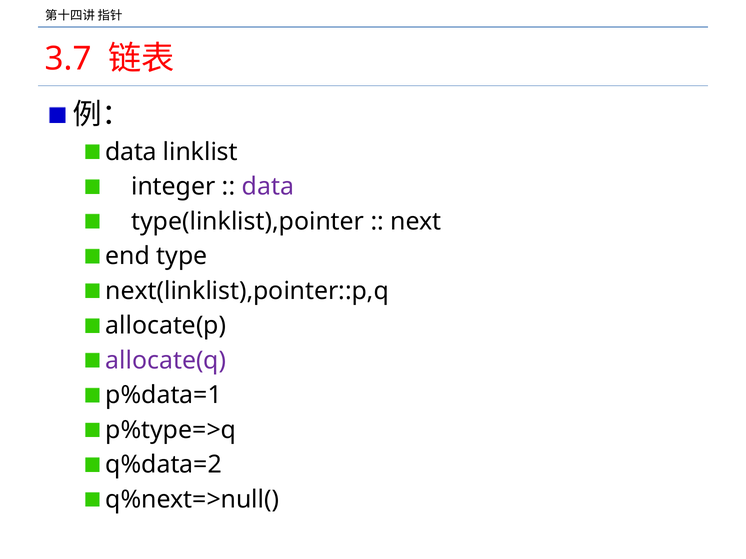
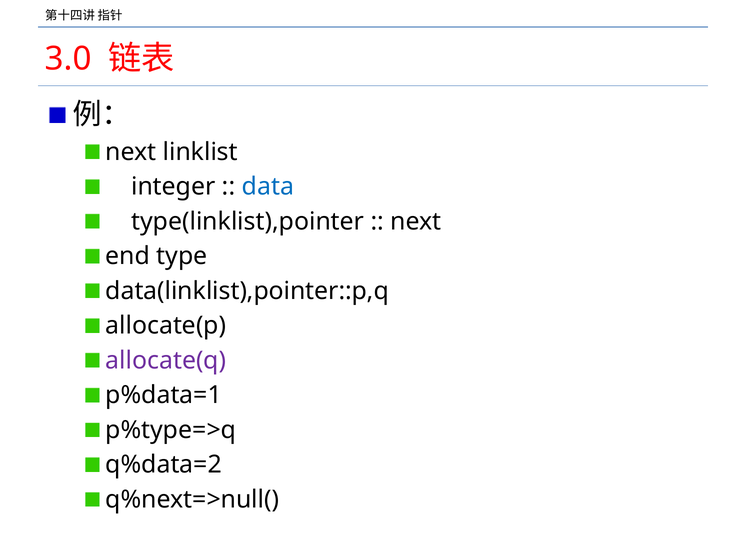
3.7: 3.7 -> 3.0
data at (131, 152): data -> next
data at (268, 187) colour: purple -> blue
next(linklist),pointer::p,q: next(linklist),pointer::p,q -> data(linklist),pointer::p,q
